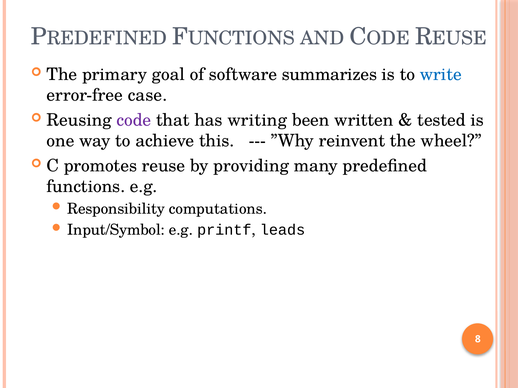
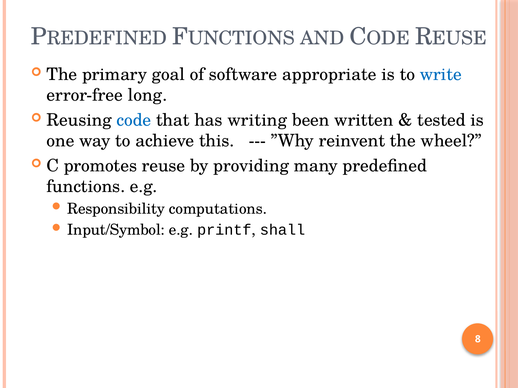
summarizes: summarizes -> appropriate
case: case -> long
code colour: purple -> blue
leads: leads -> shall
